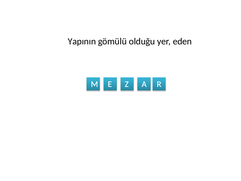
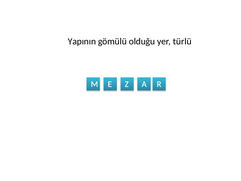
eden: eden -> türlü
